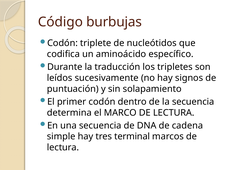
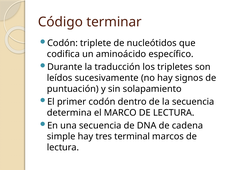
burbujas: burbujas -> terminar
